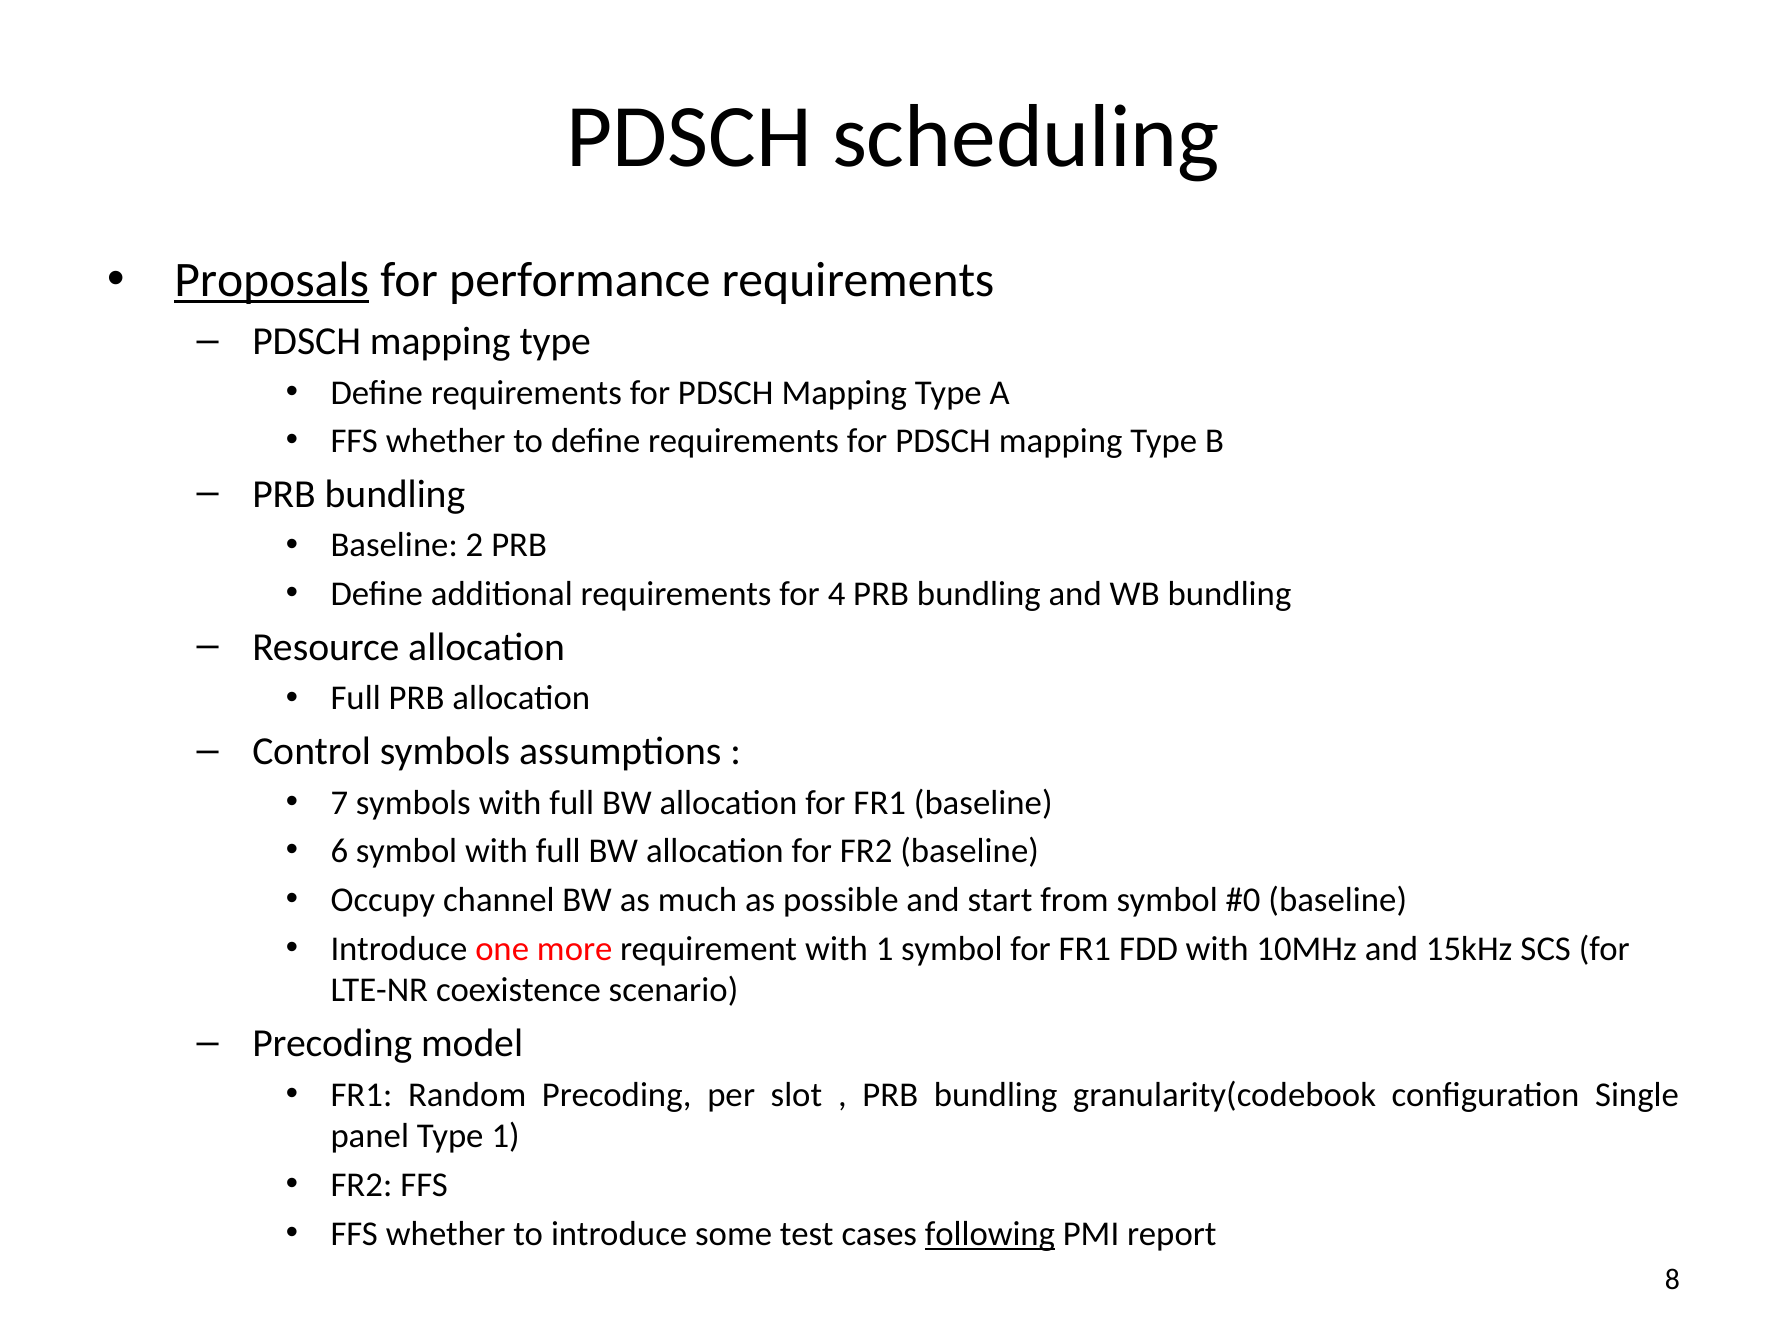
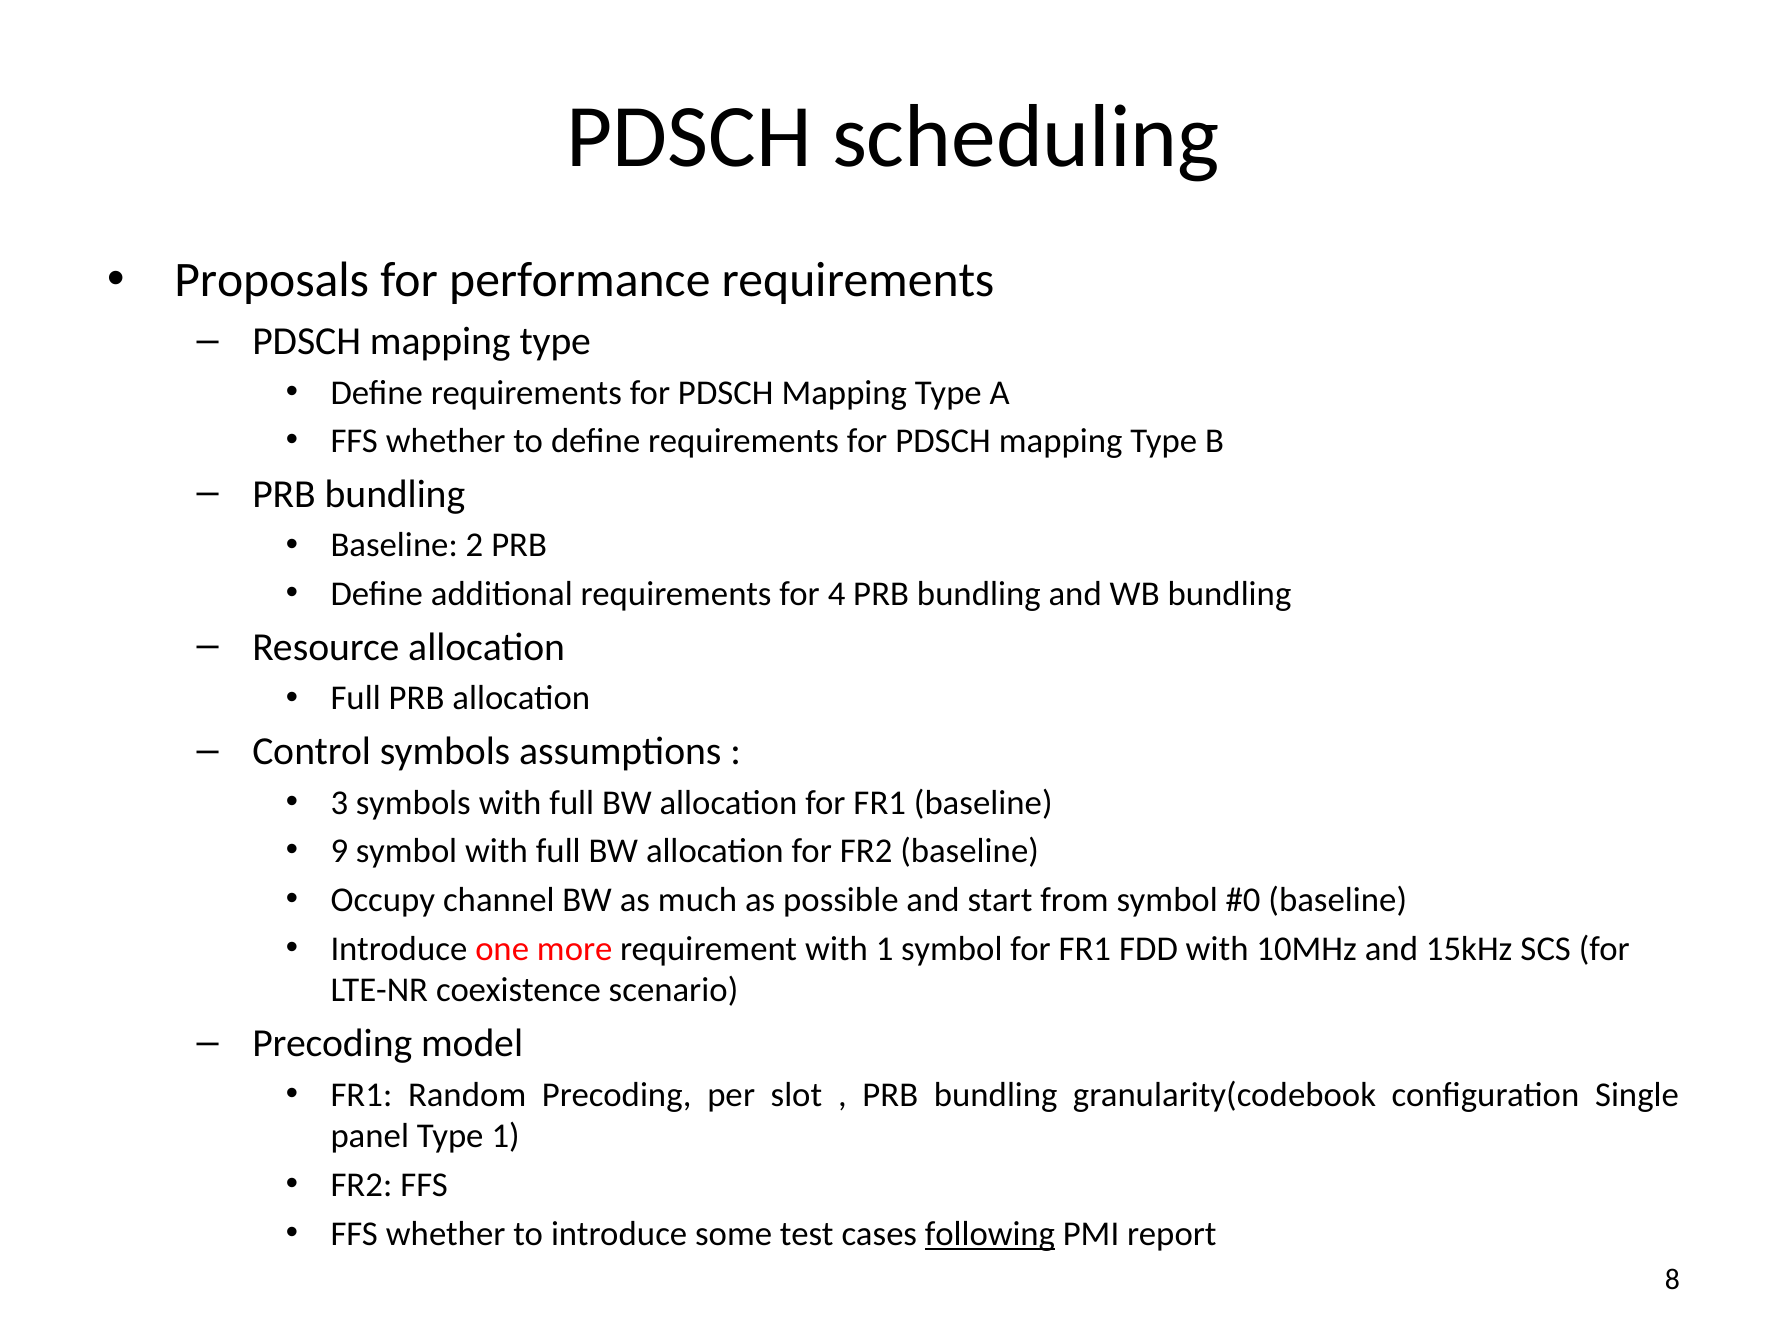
Proposals underline: present -> none
7: 7 -> 3
6: 6 -> 9
